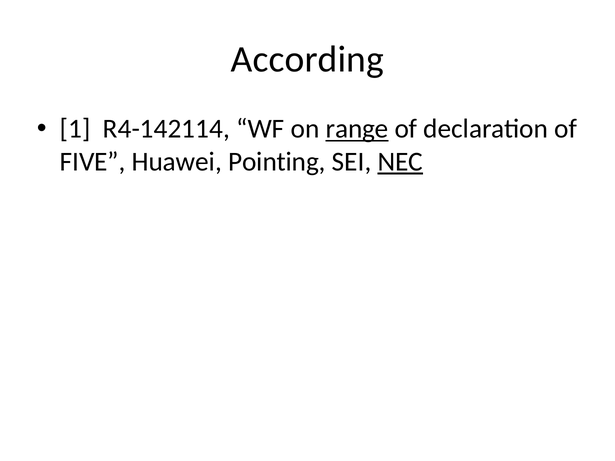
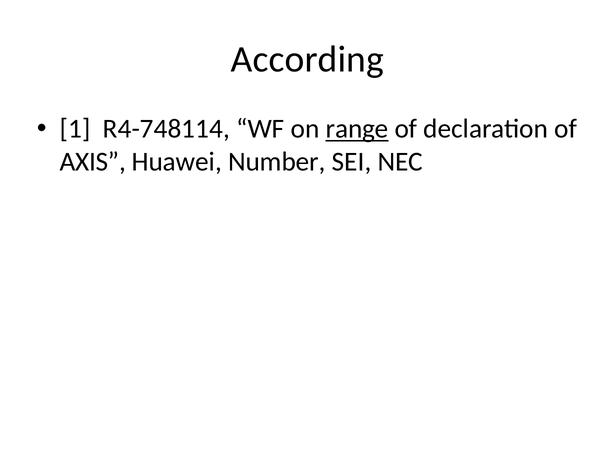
R4-142114: R4-142114 -> R4-748114
FIVE: FIVE -> AXIS
Pointing: Pointing -> Number
NEC underline: present -> none
